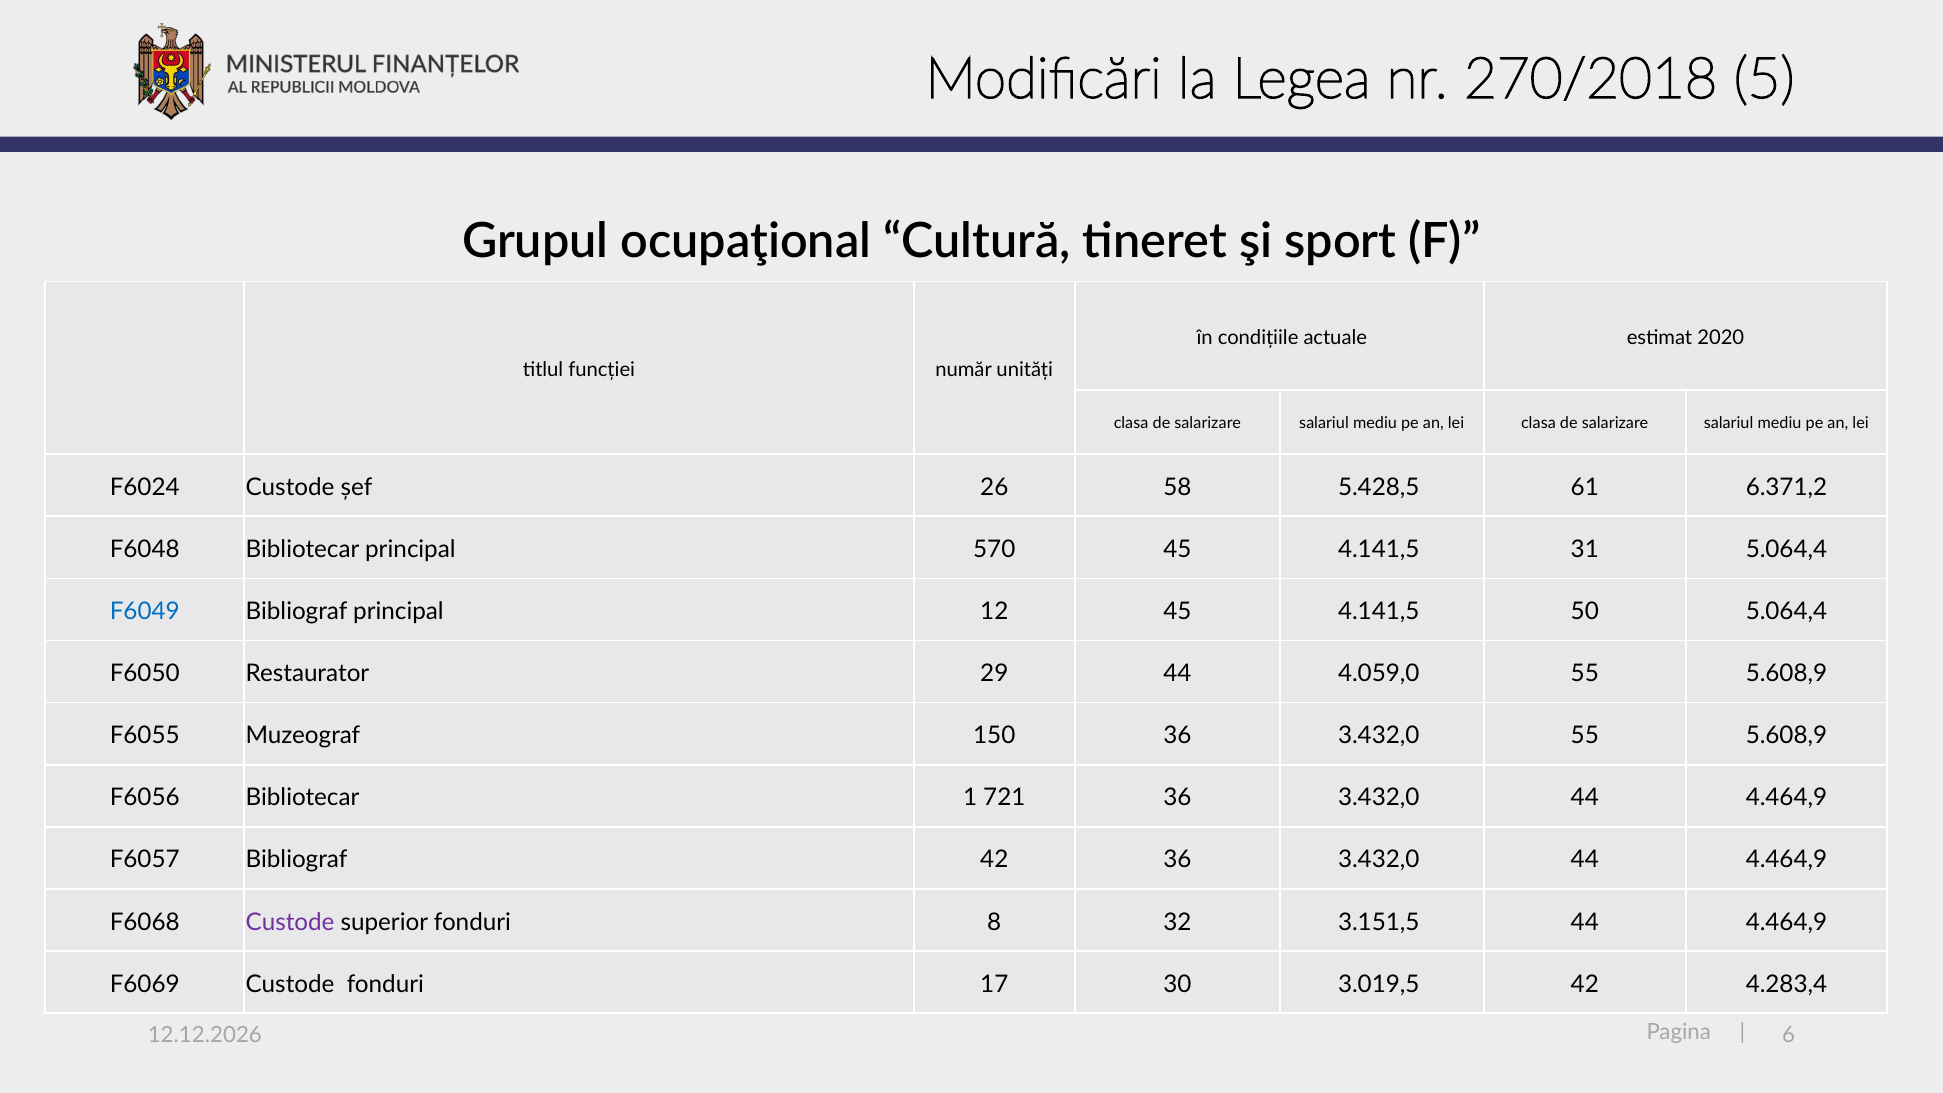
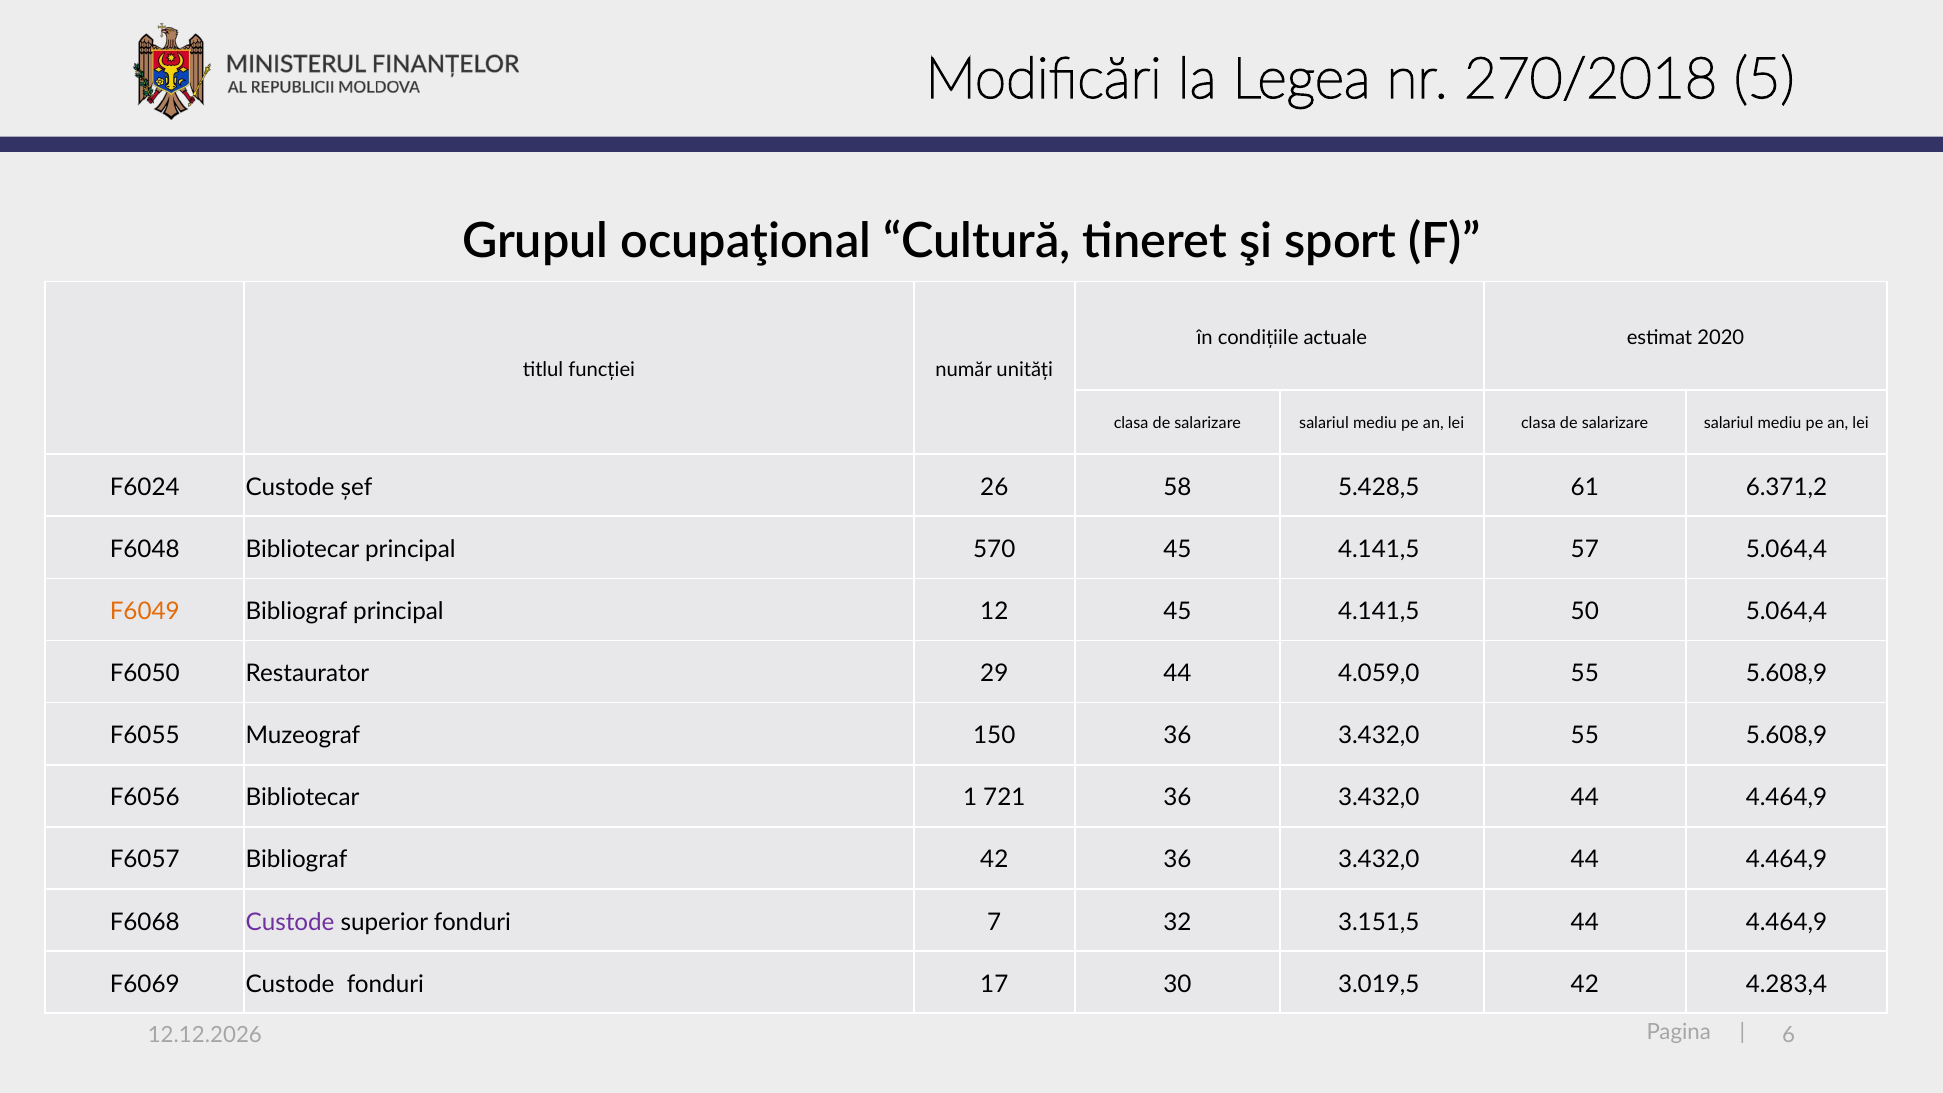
31: 31 -> 57
F6049 colour: blue -> orange
8: 8 -> 7
